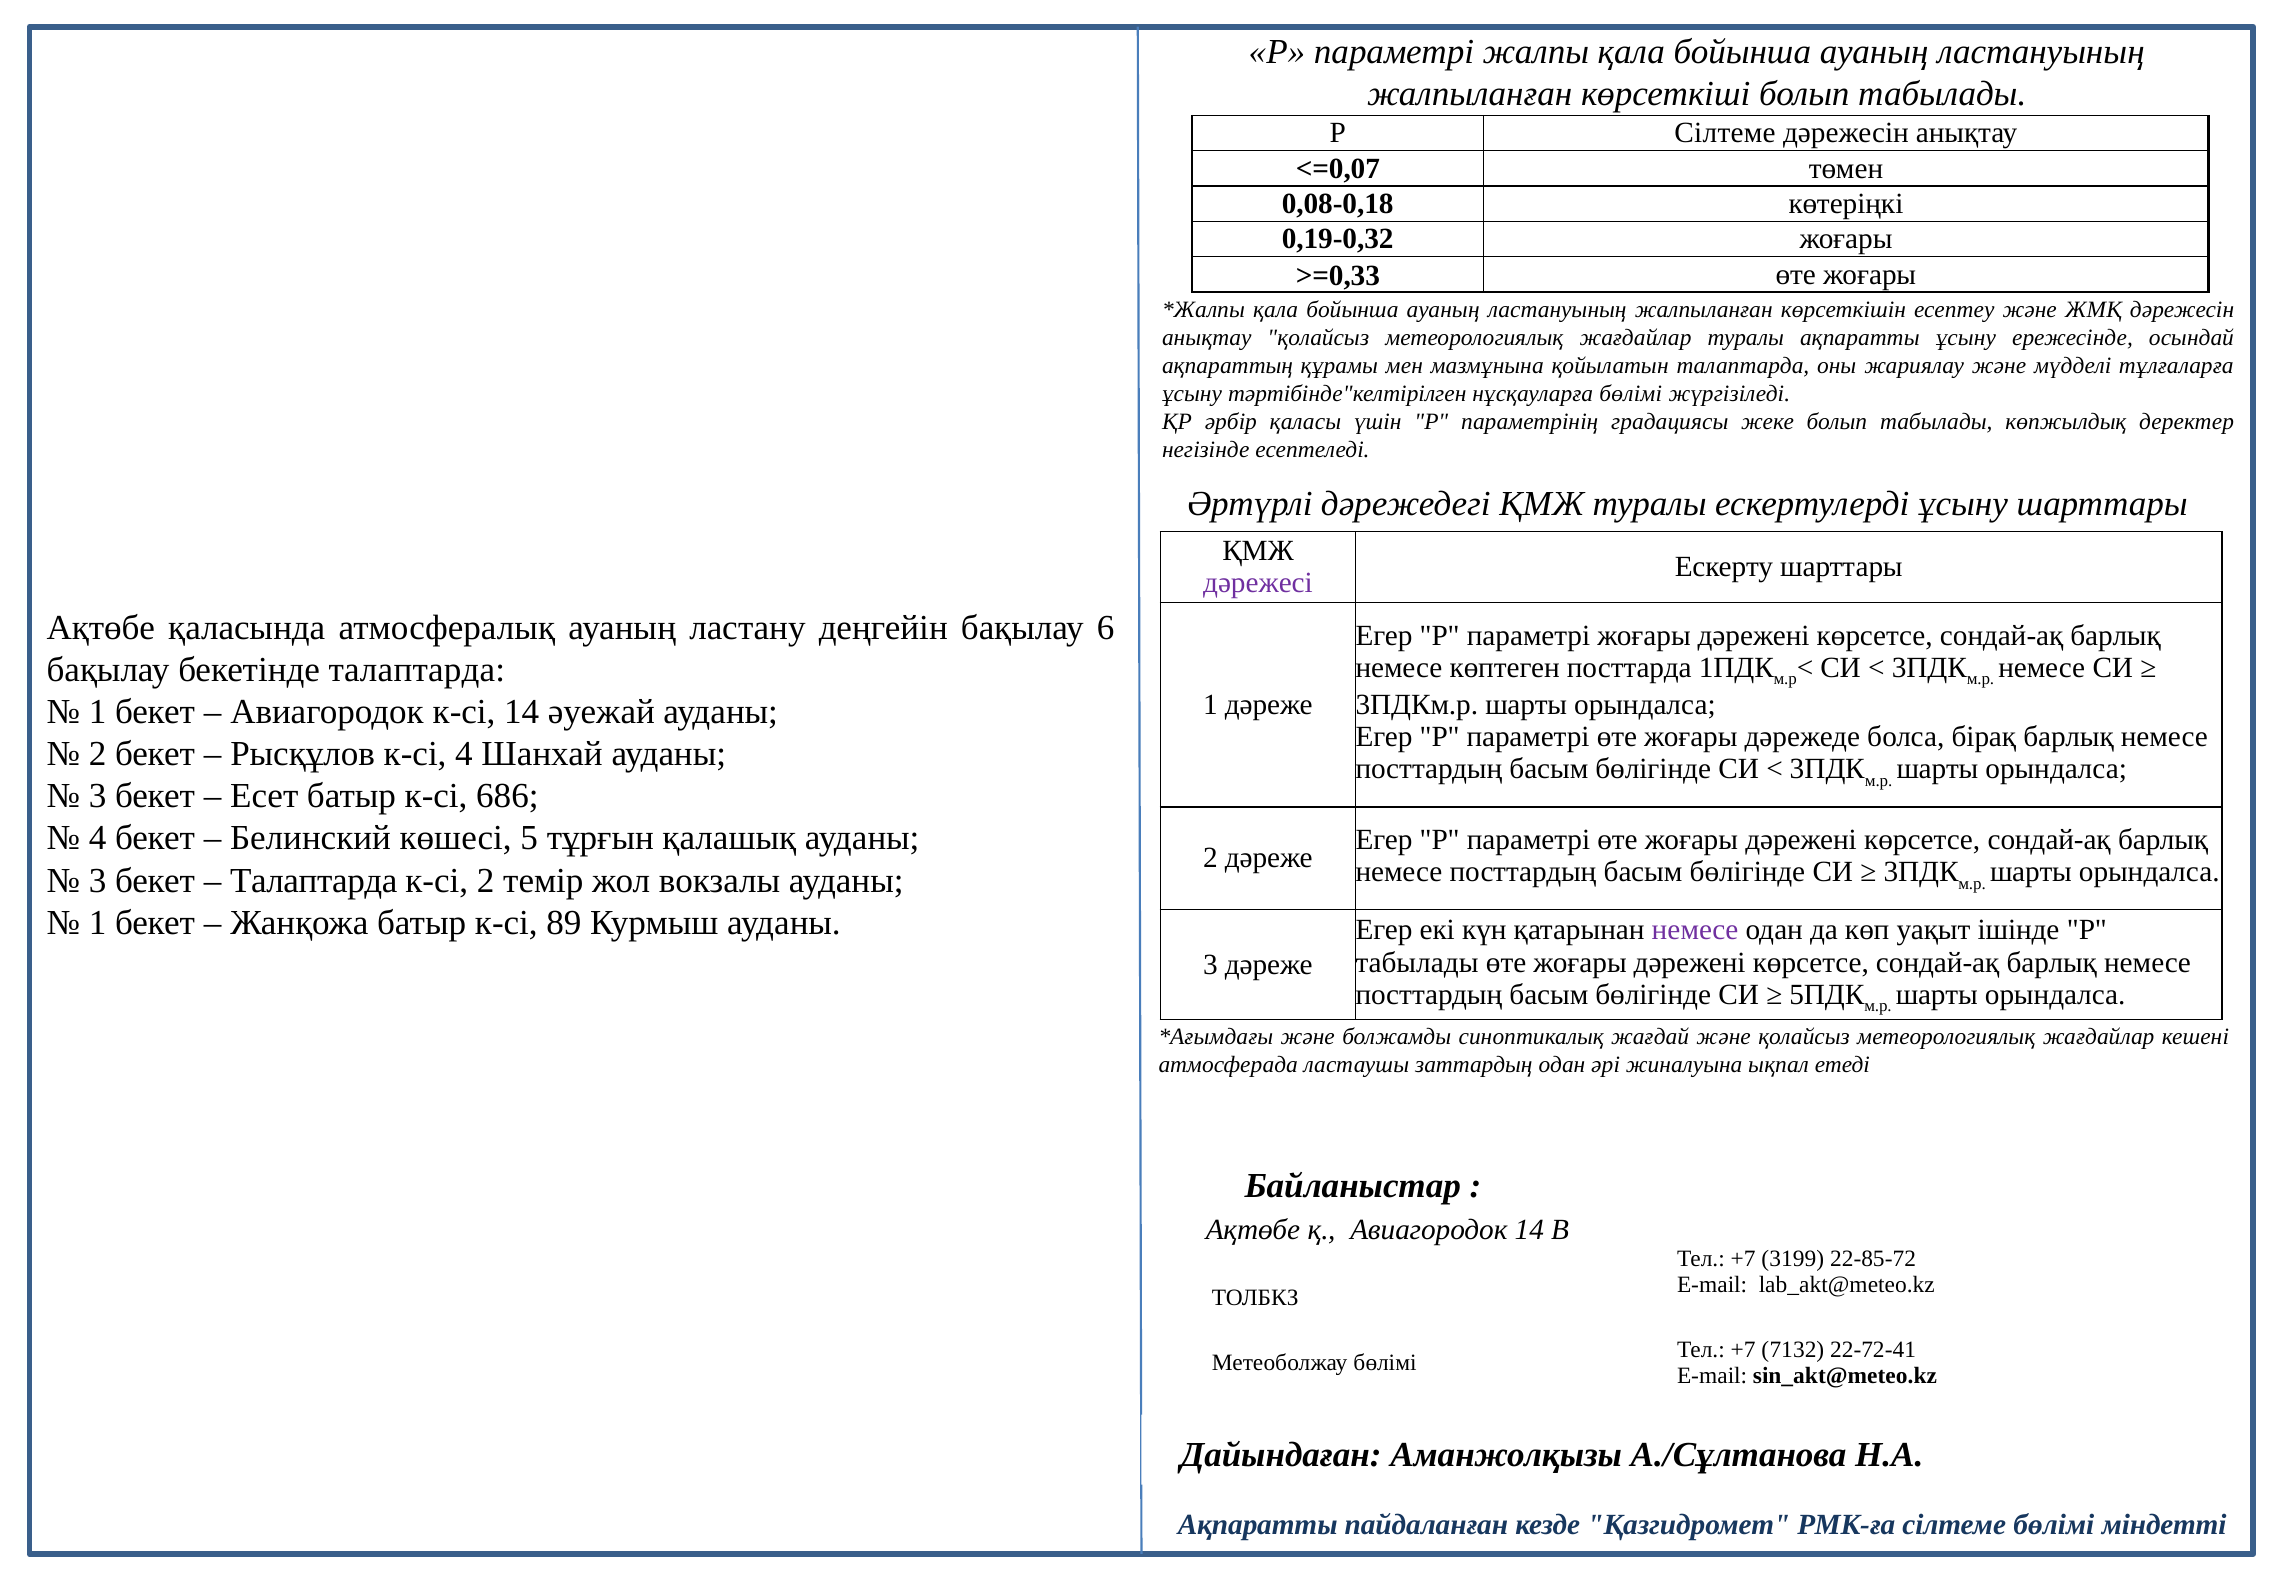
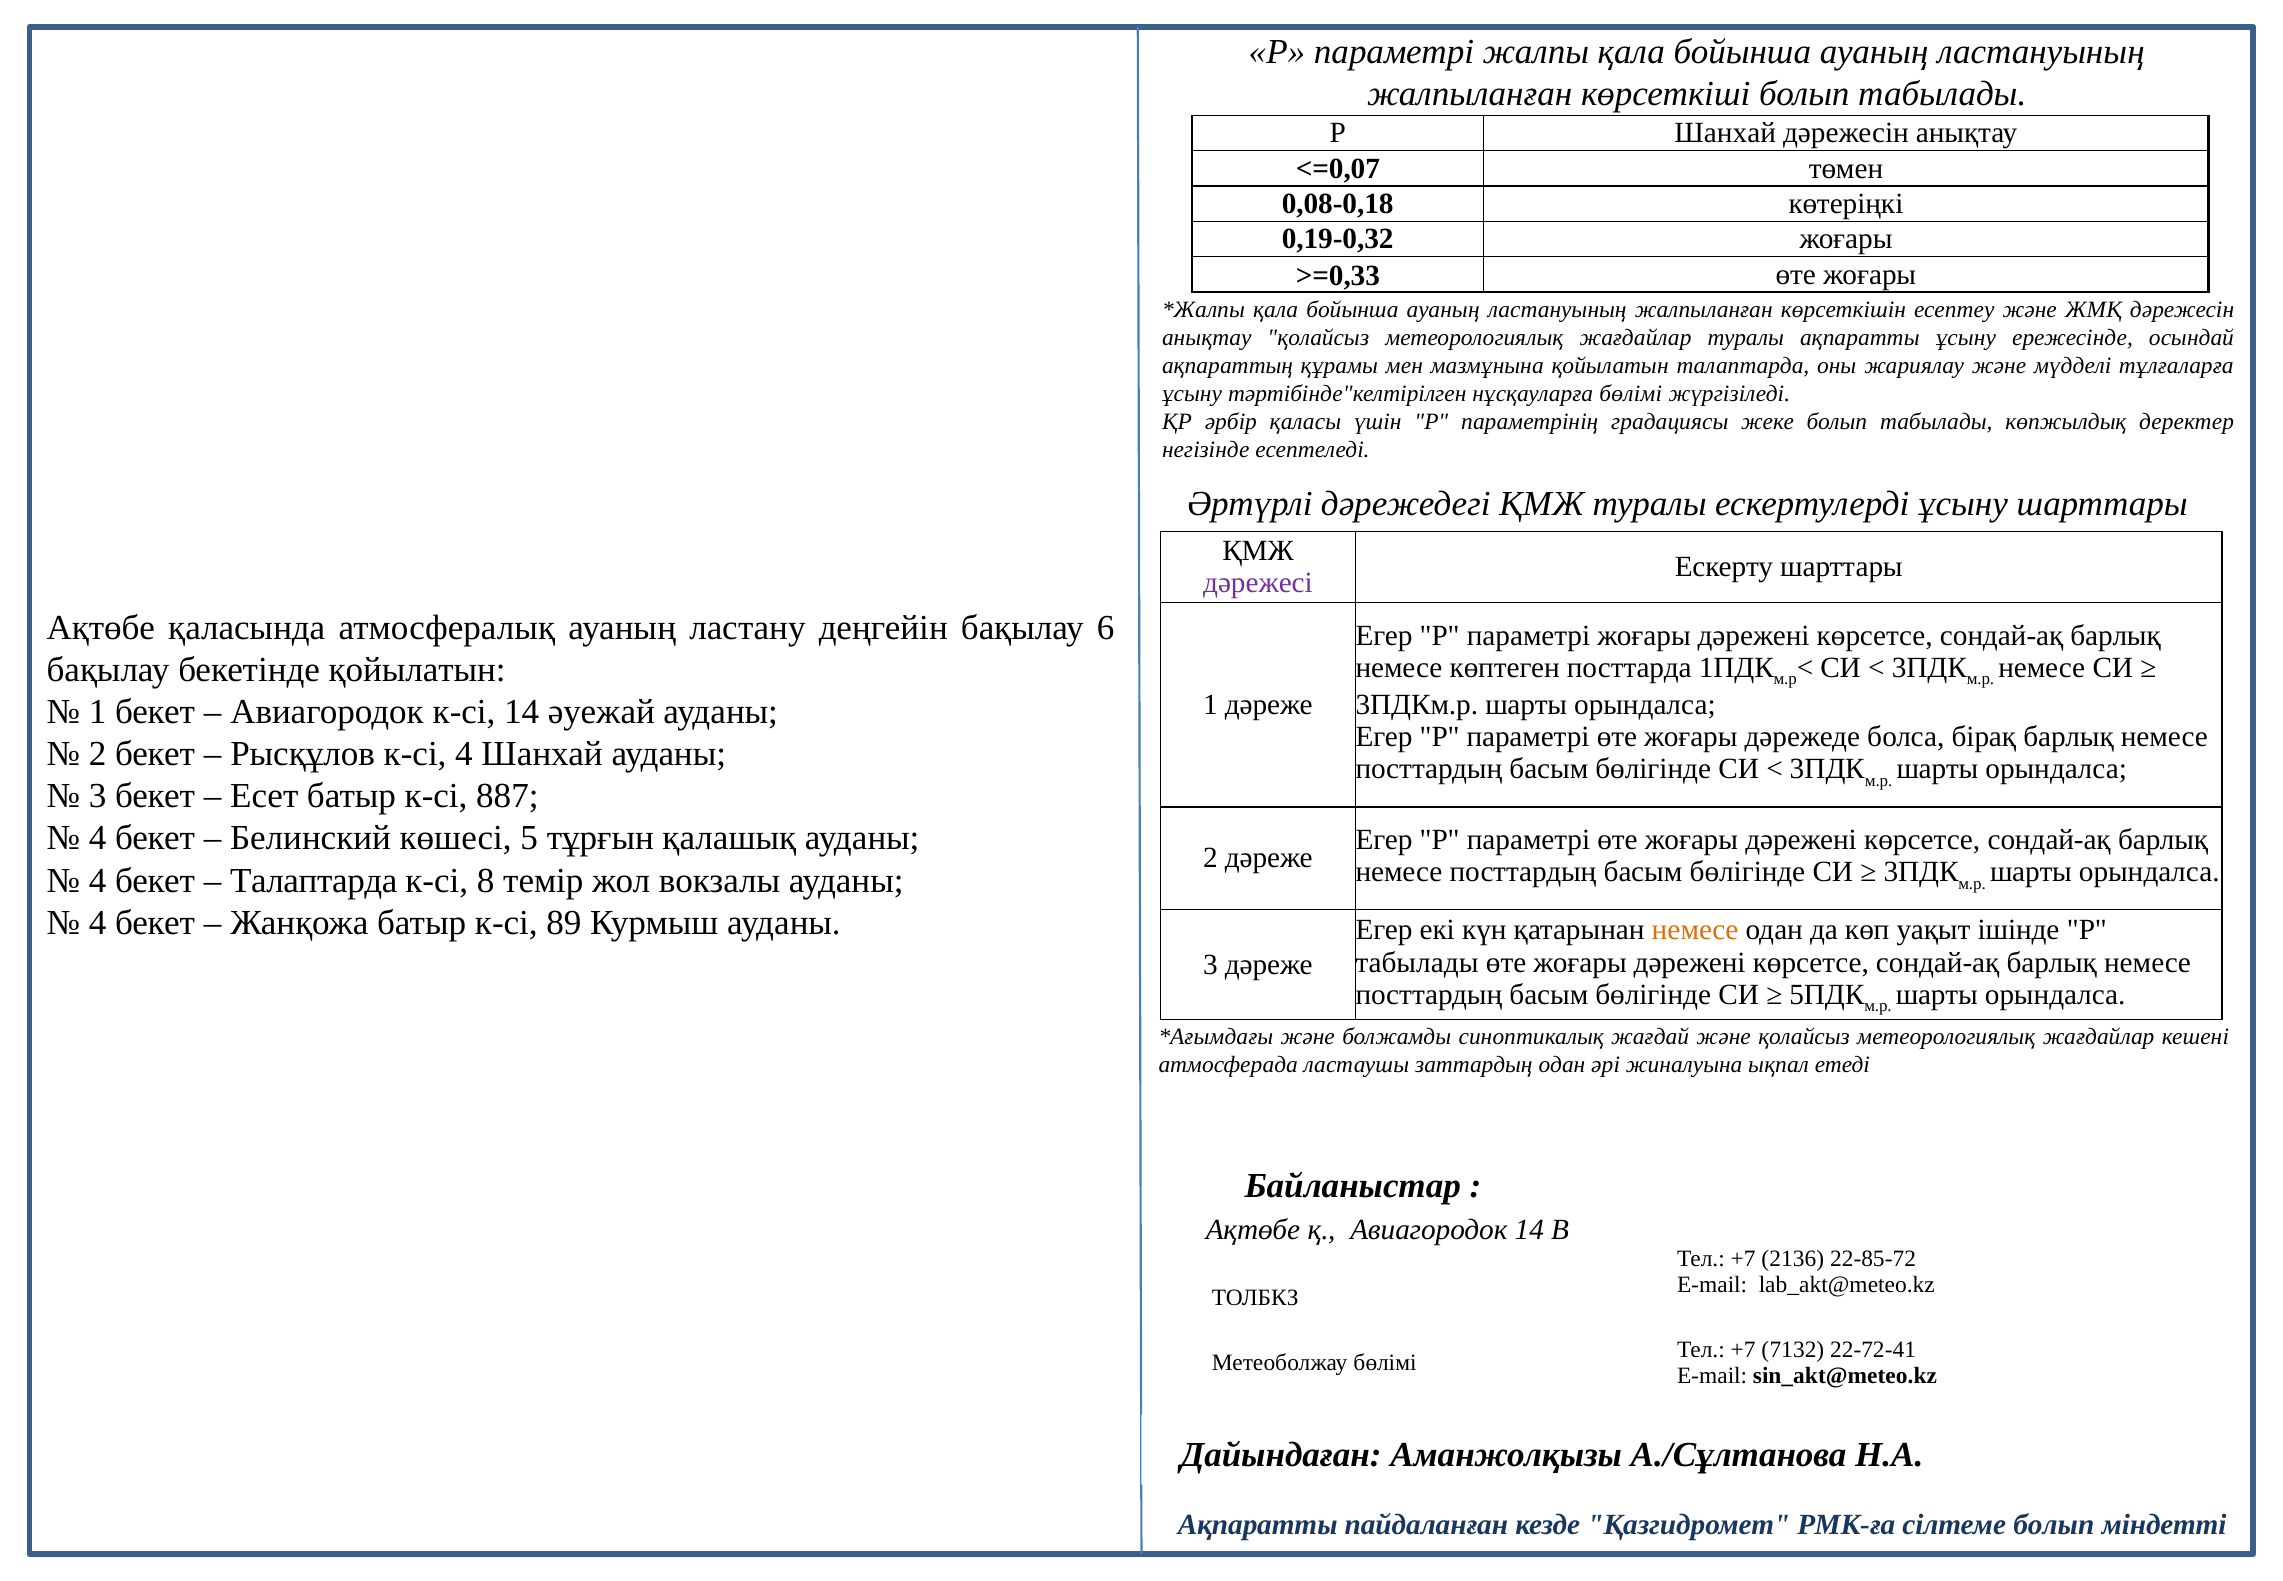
Р Сілтеме: Сілтеме -> Шанхай
бекетінде талаптарда: талаптарда -> қойылатын
686: 686 -> 887
3 at (98, 880): 3 -> 4
к-сі 2: 2 -> 8
1 at (98, 922): 1 -> 4
немесе at (1695, 930) colour: purple -> orange
3199: 3199 -> 2136
сілтеме бөлімі: бөлімі -> болып
